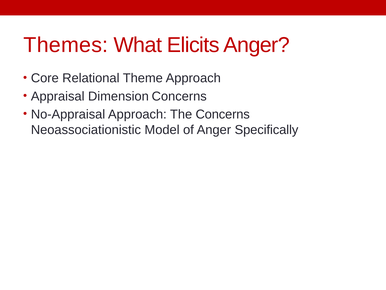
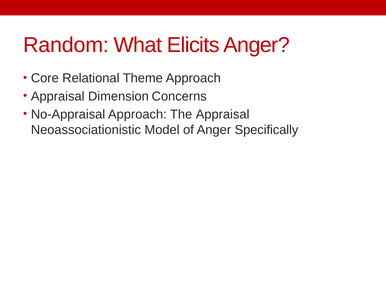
Themes: Themes -> Random
The Concerns: Concerns -> Appraisal
